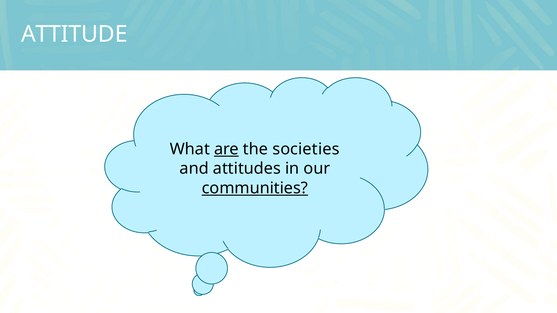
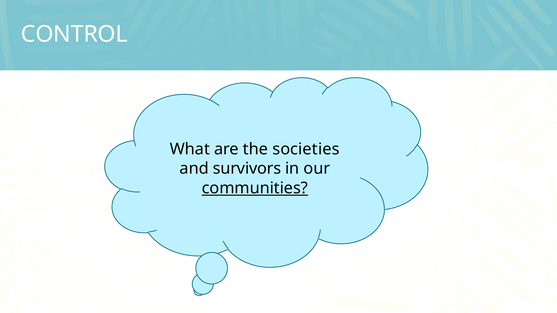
ATTITUDE: ATTITUDE -> CONTROL
are underline: present -> none
attitudes: attitudes -> survivors
